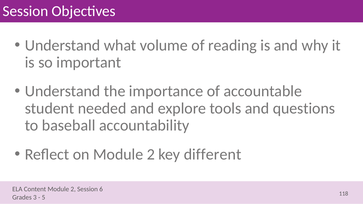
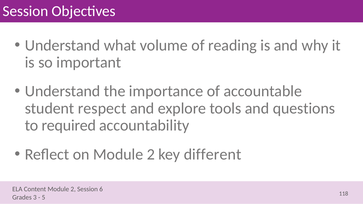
needed: needed -> respect
baseball: baseball -> required
